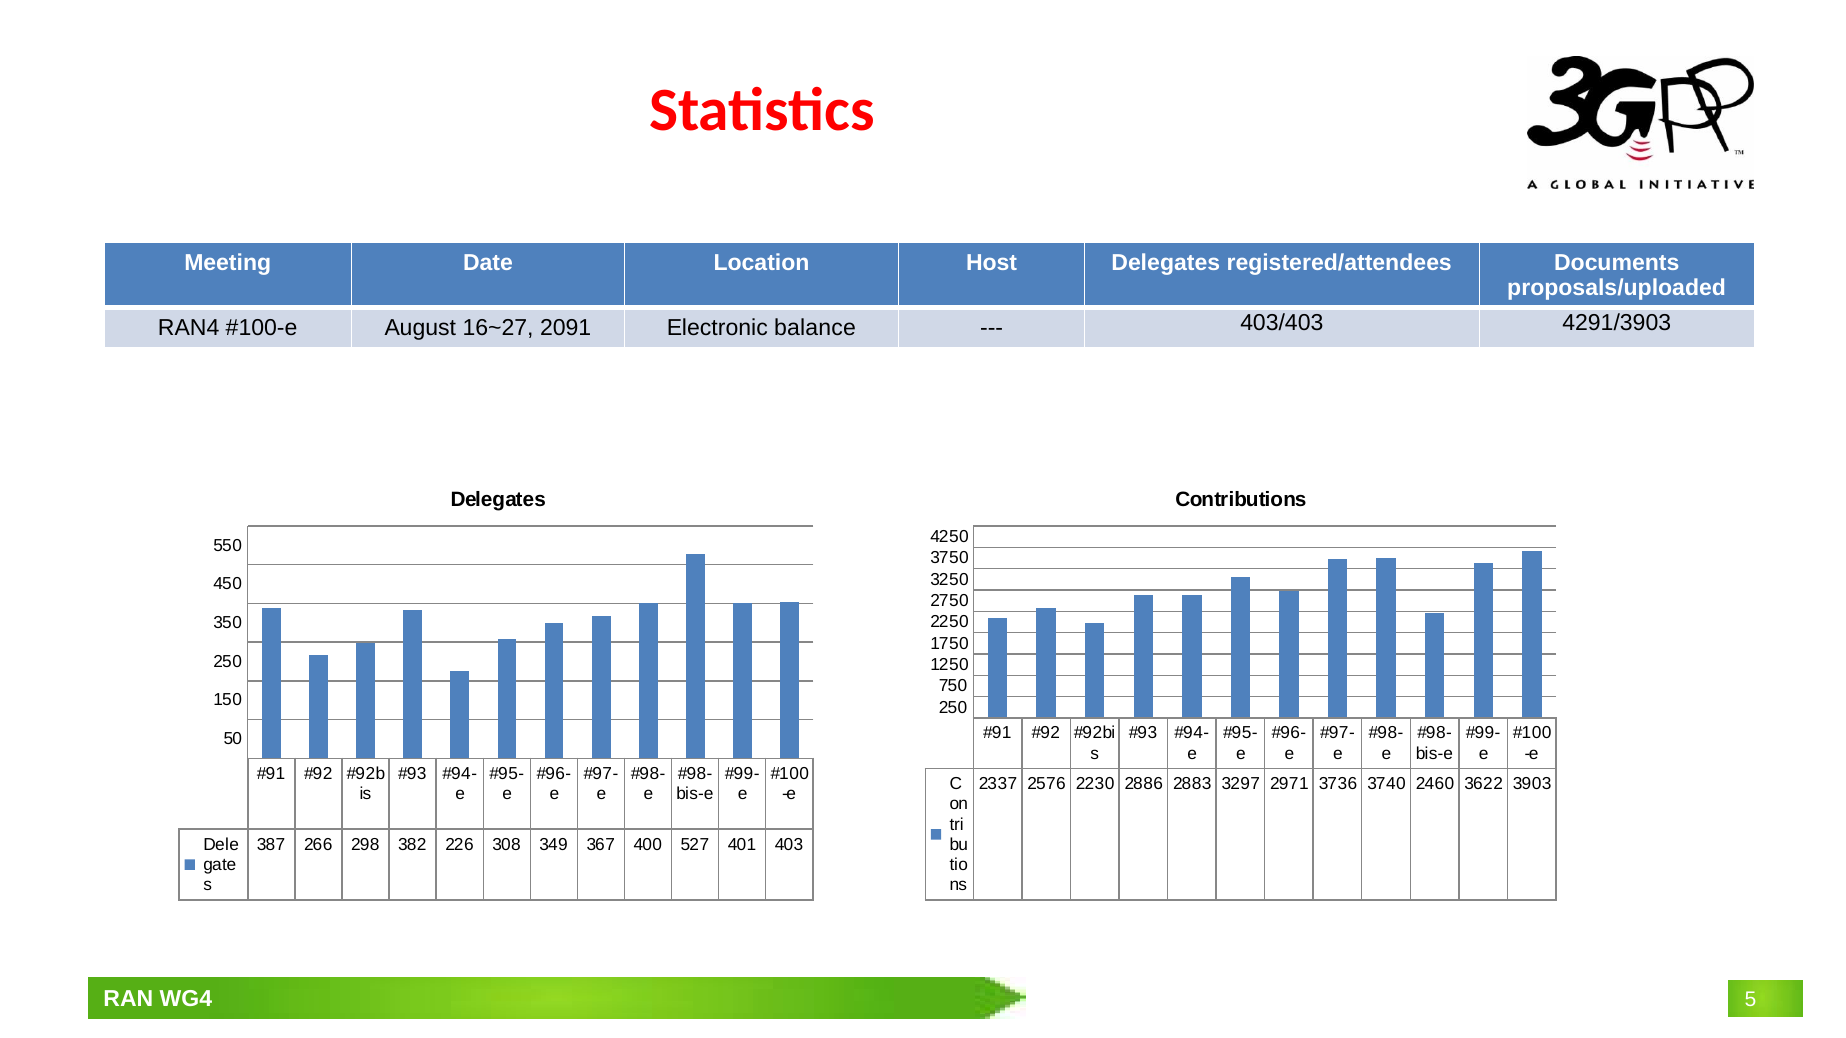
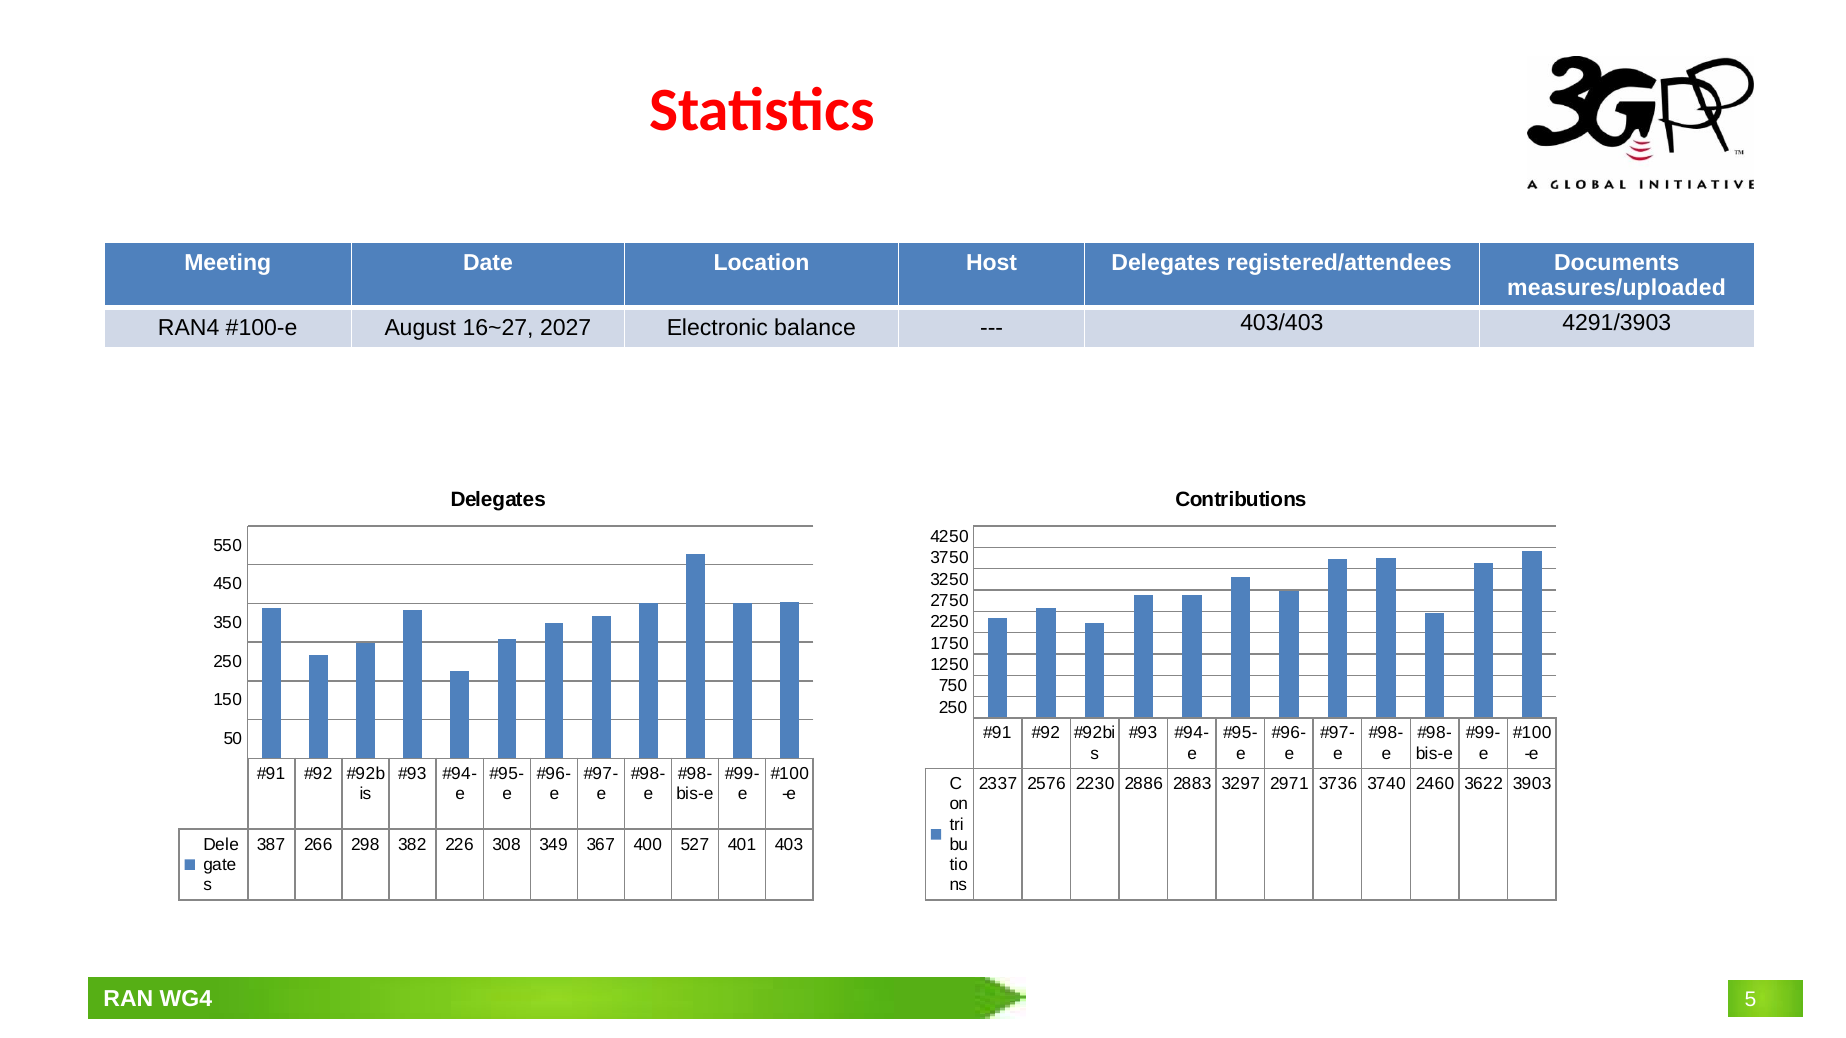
proposals/uploaded: proposals/uploaded -> measures/uploaded
2091: 2091 -> 2027
